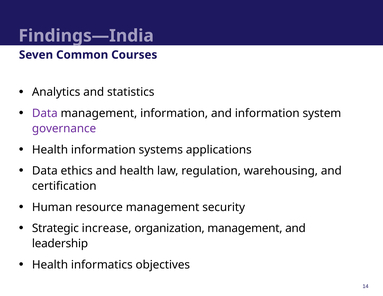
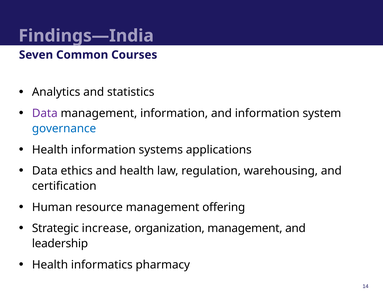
governance colour: purple -> blue
security: security -> offering
objectives: objectives -> pharmacy
